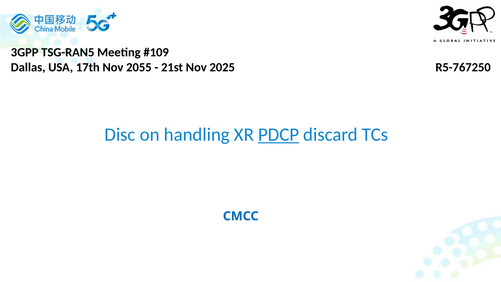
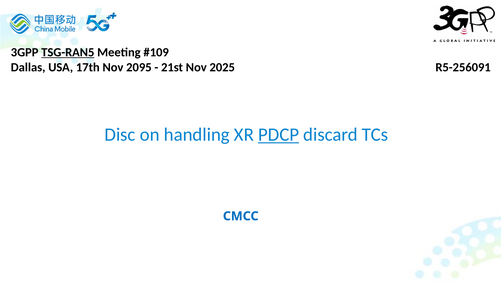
TSG-RAN5 underline: none -> present
2055: 2055 -> 2095
R5-767250: R5-767250 -> R5-256091
